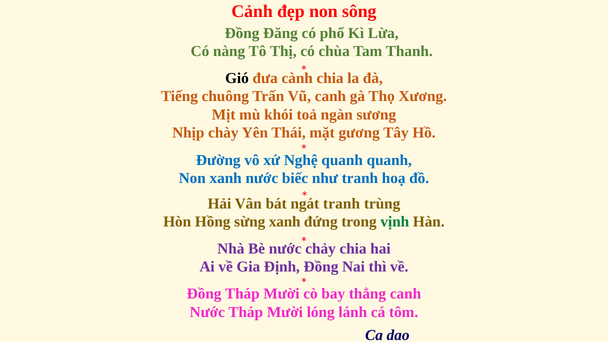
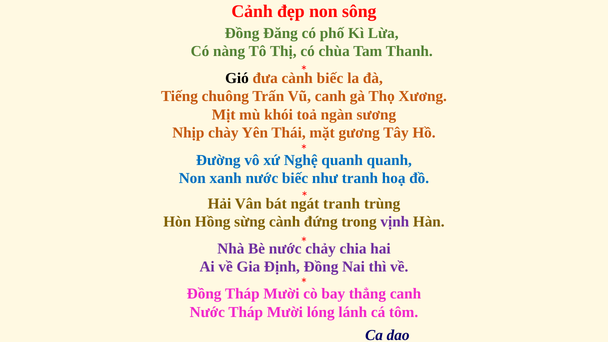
chia at (330, 78): chia -> biếc
sừng xanh: xanh -> cành
vịnh colour: green -> purple
